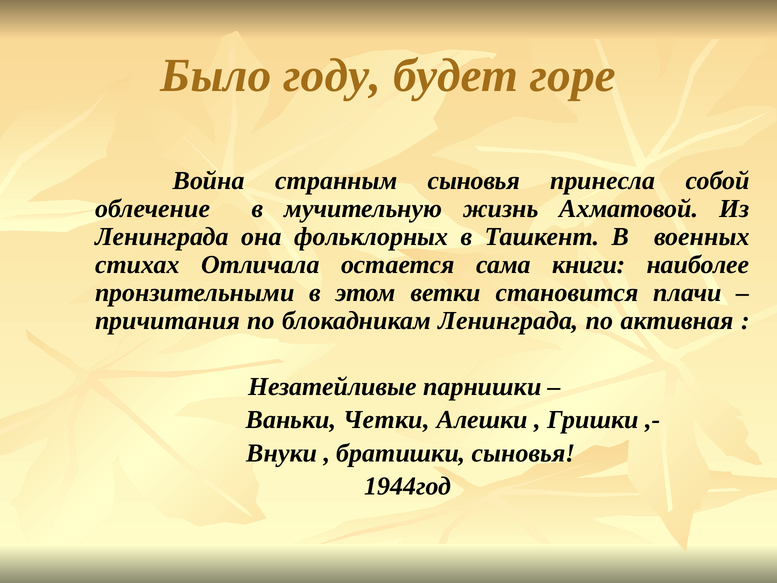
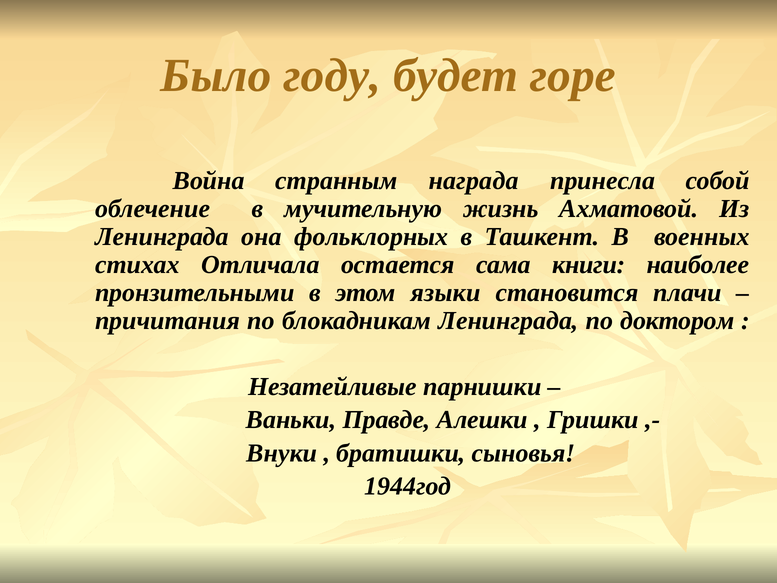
странным сыновья: сыновья -> награда
ветки: ветки -> языки
активная: активная -> доктором
Четки: Четки -> Правде
